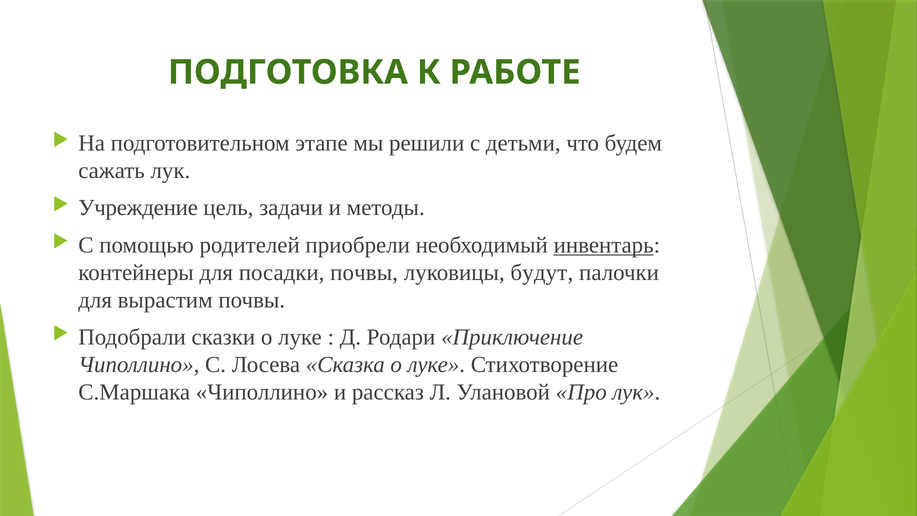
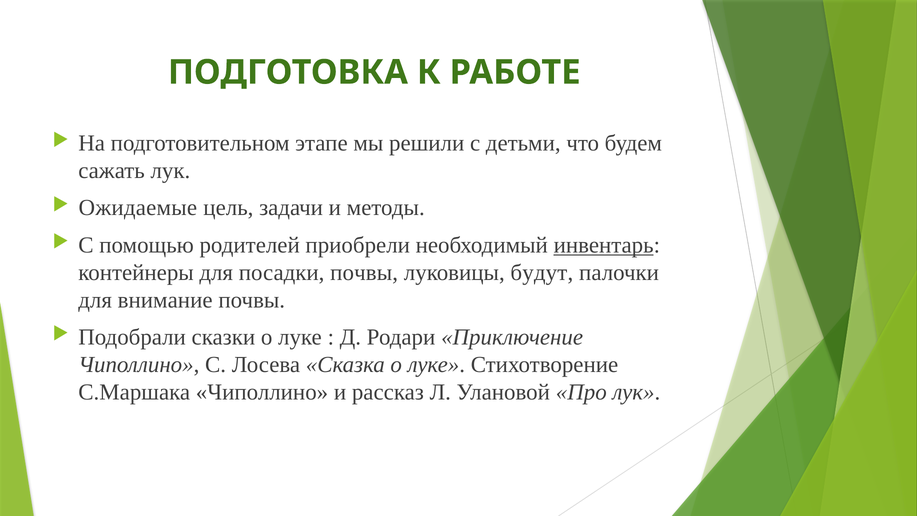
Учреждение: Учреждение -> Ожидаемые
вырастим: вырастим -> внимание
